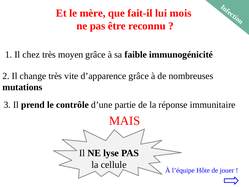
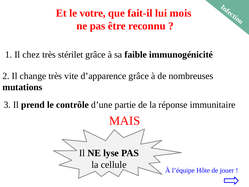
mère: mère -> votre
moyen: moyen -> stérilet
